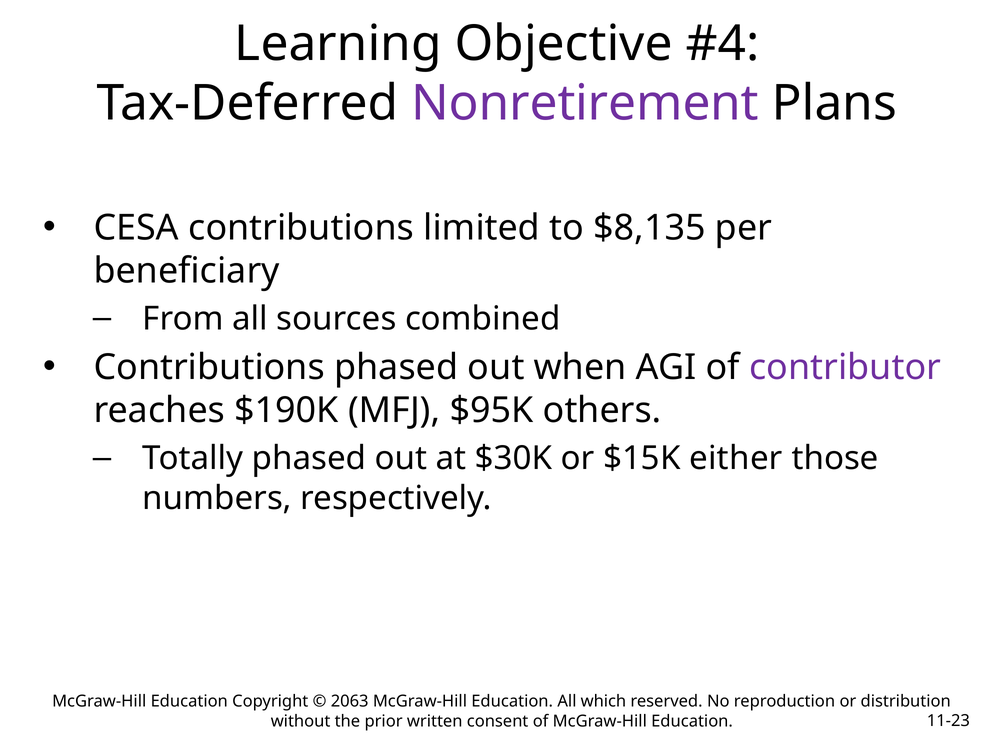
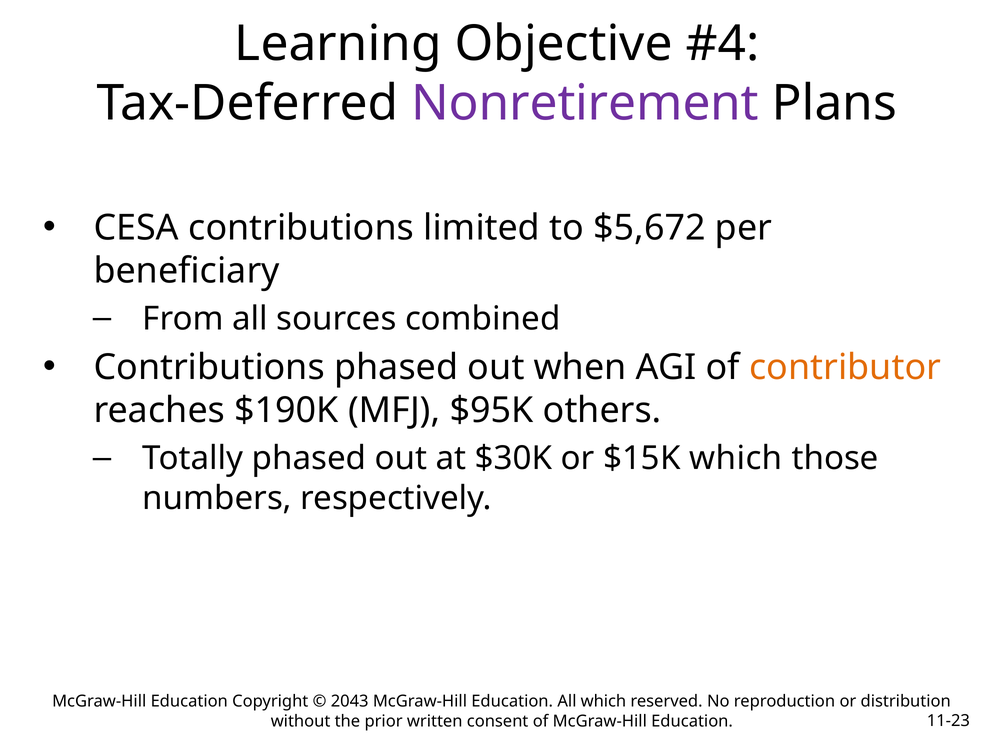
$8,135: $8,135 -> $5,672
contributor colour: purple -> orange
$15K either: either -> which
2063: 2063 -> 2043
